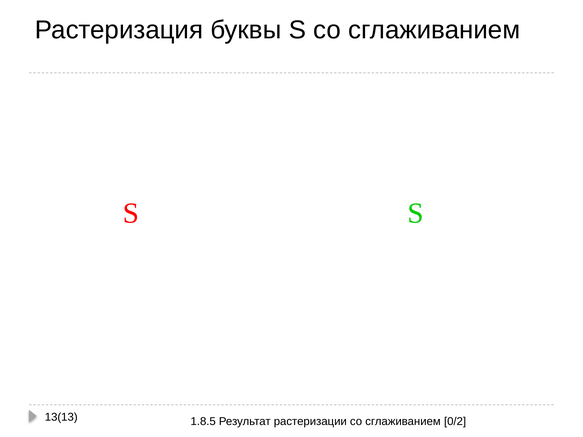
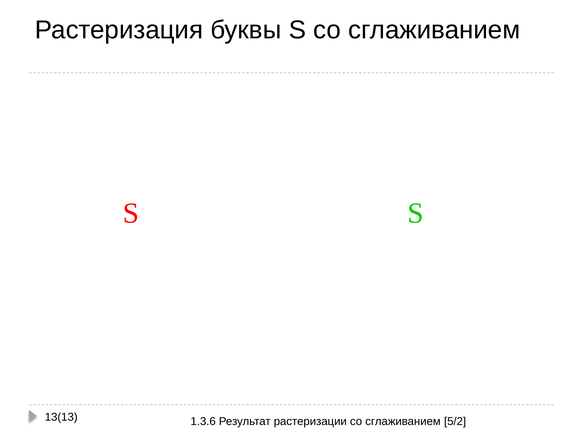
1.8.5: 1.8.5 -> 1.3.6
0/2: 0/2 -> 5/2
